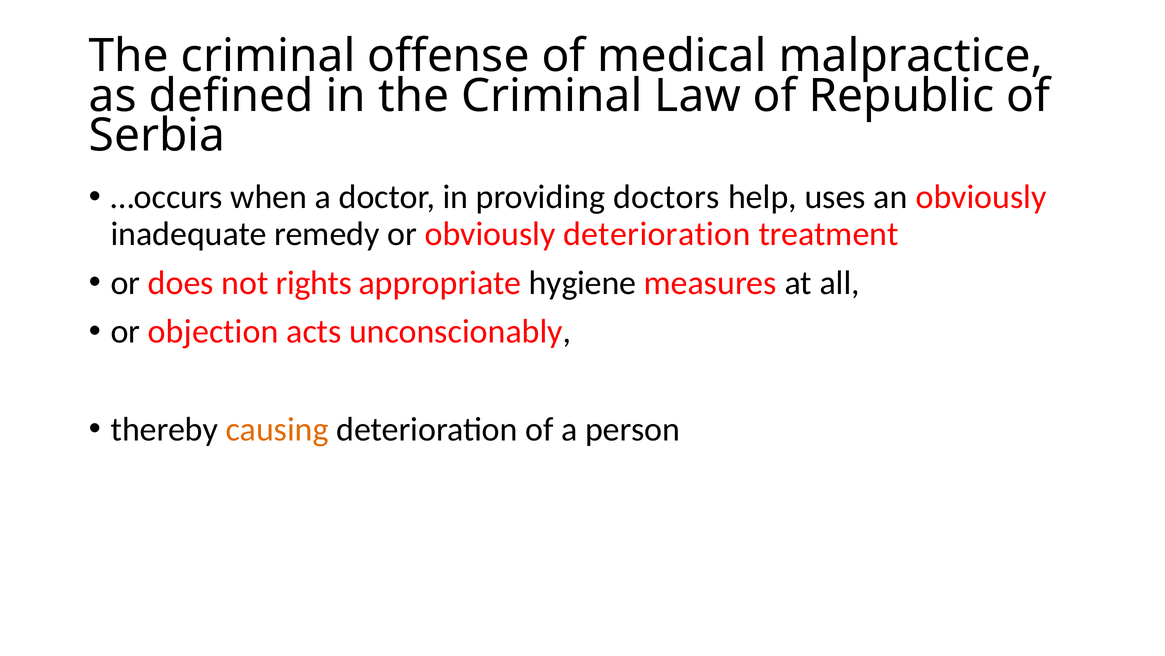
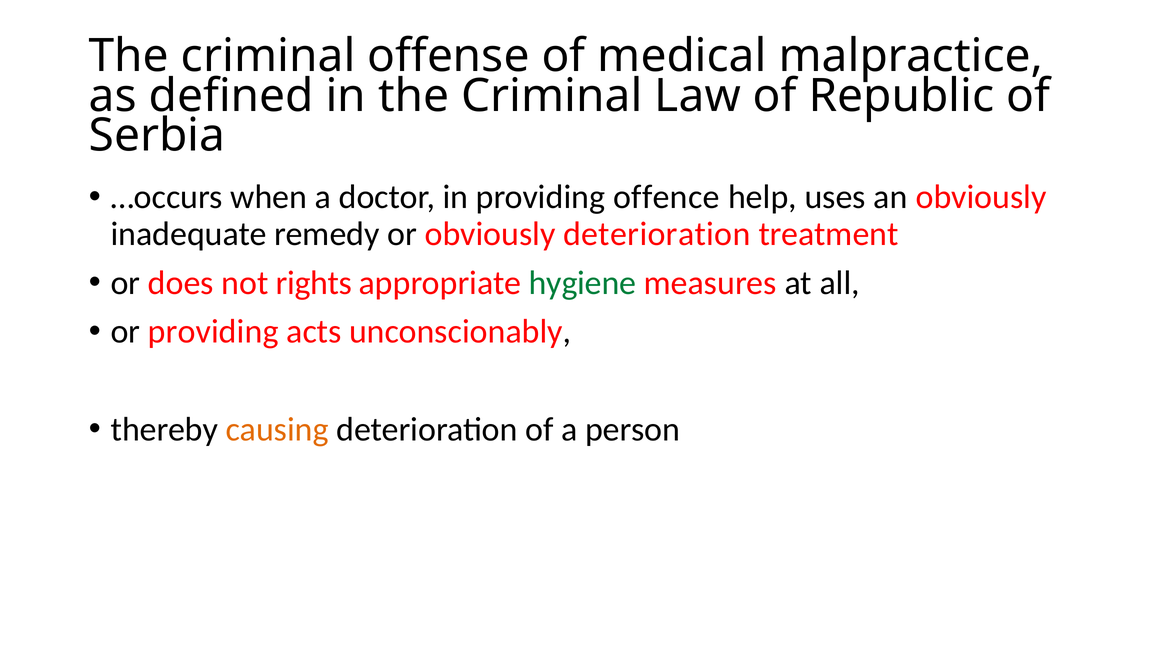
doctors: doctors -> offence
hygiene colour: black -> green
or objection: objection -> providing
